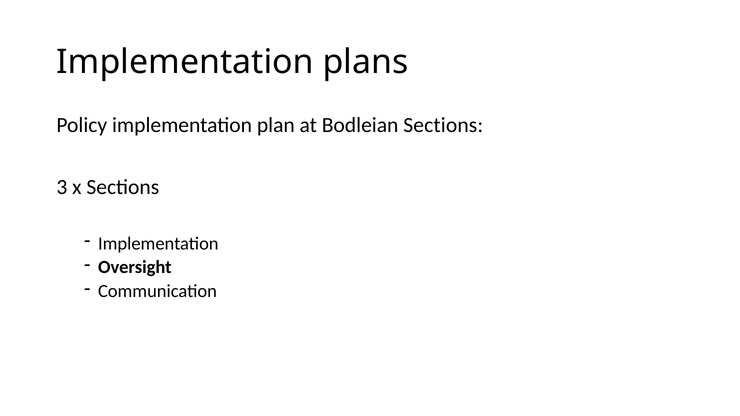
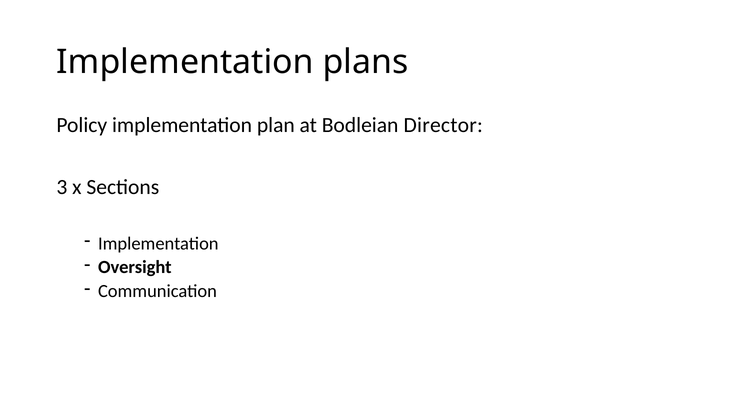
Bodleian Sections: Sections -> Director
